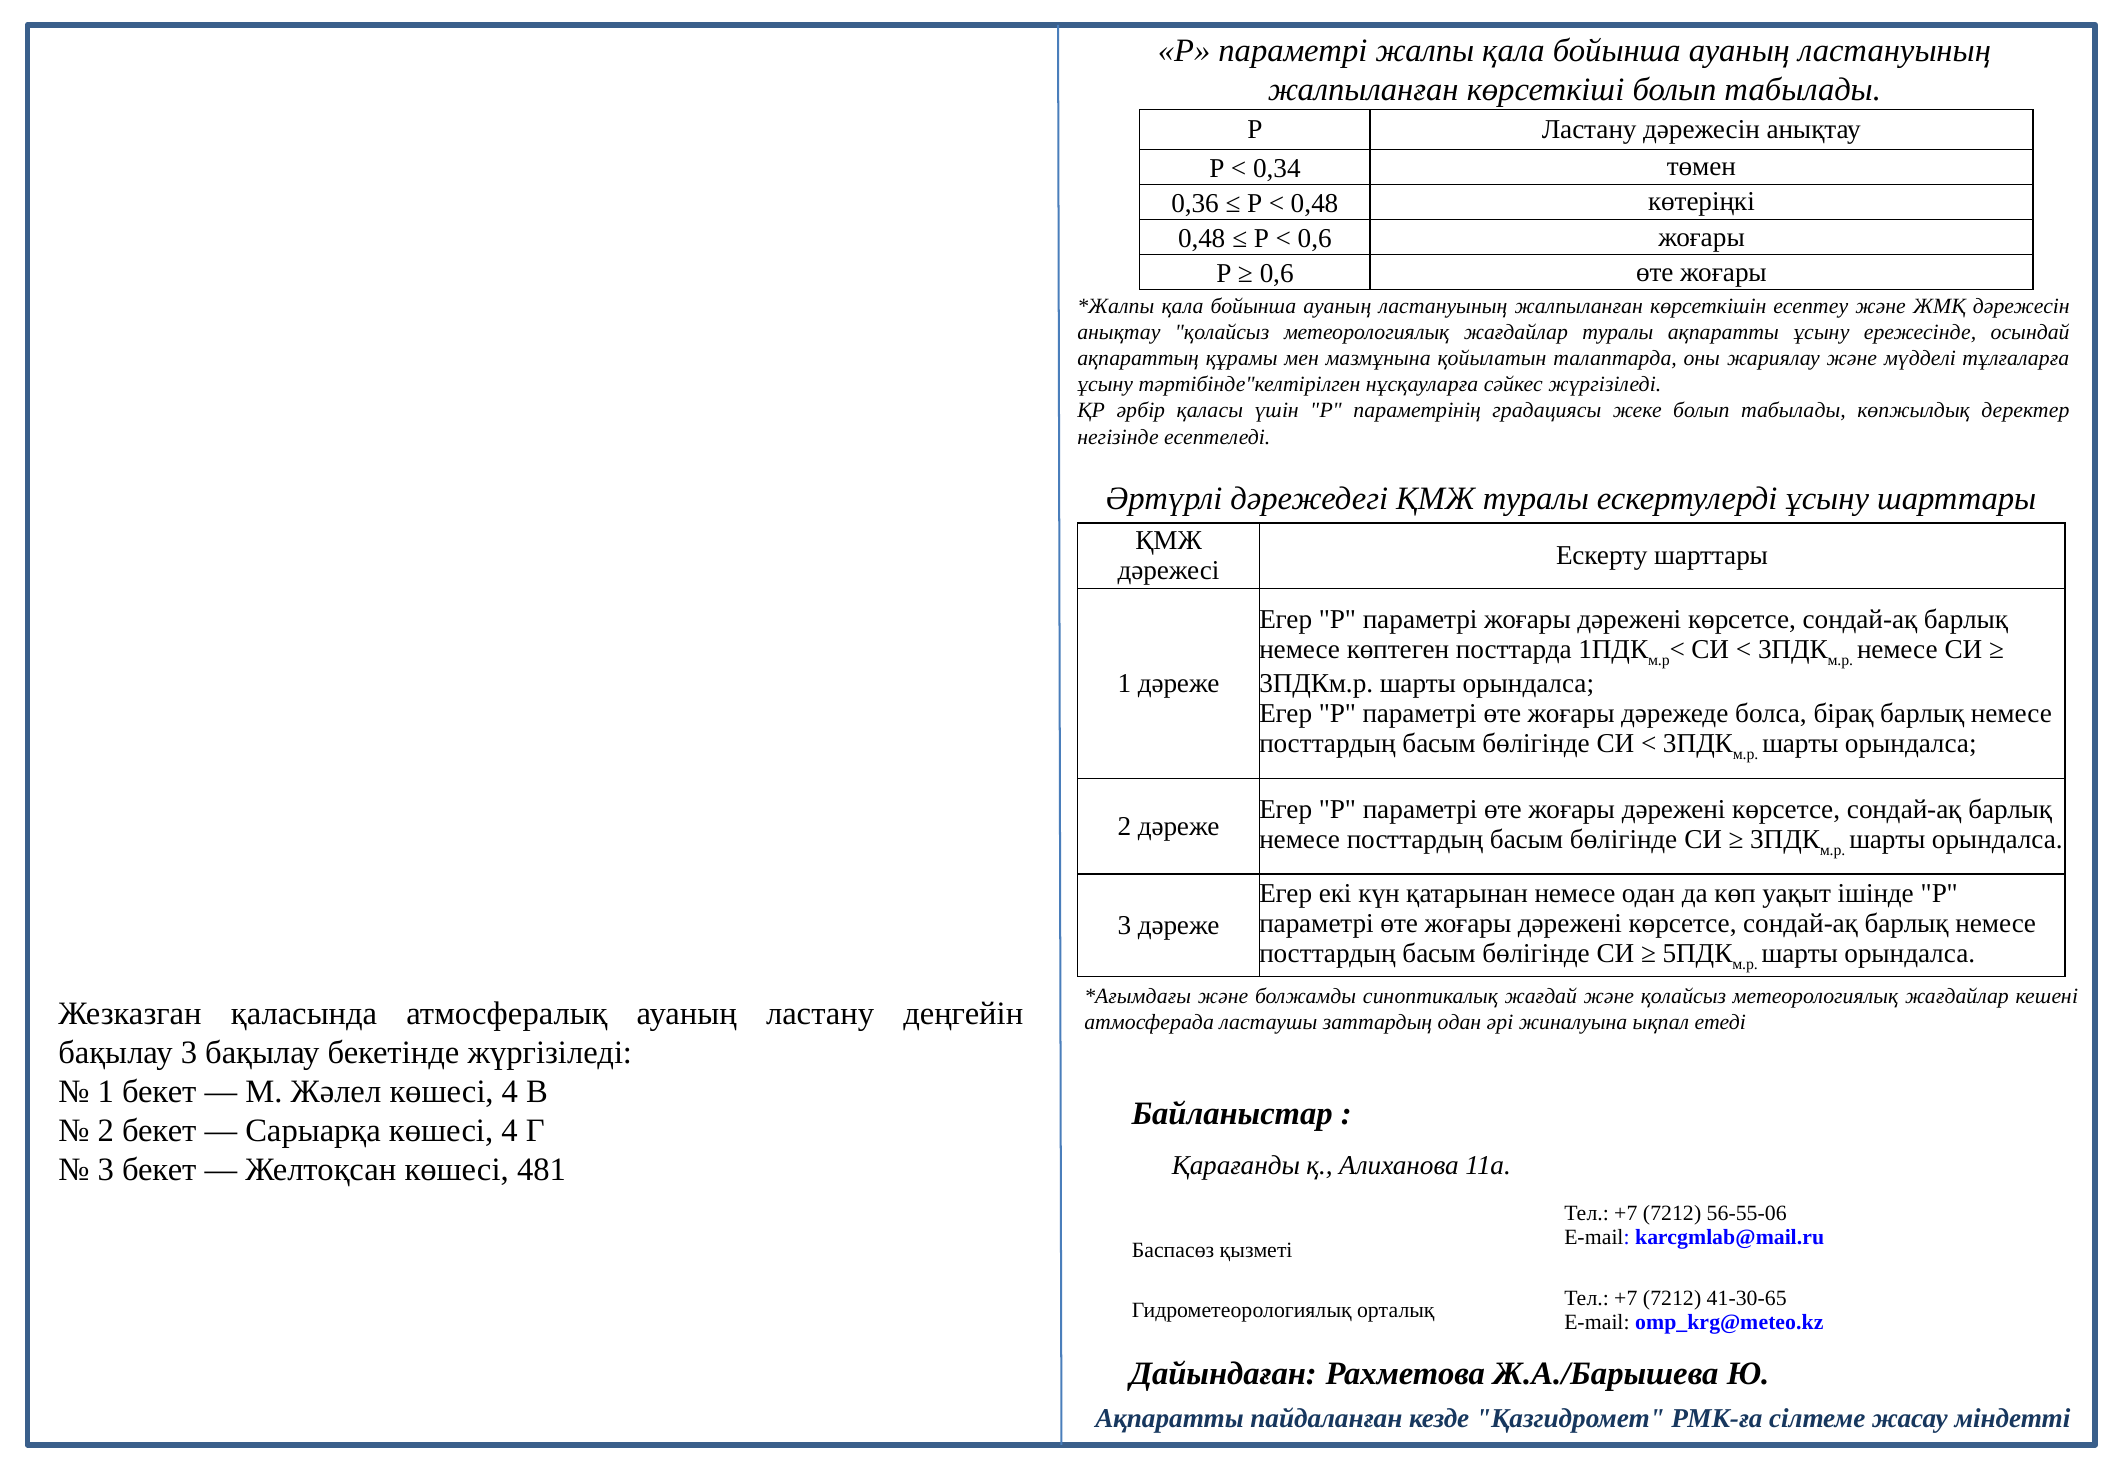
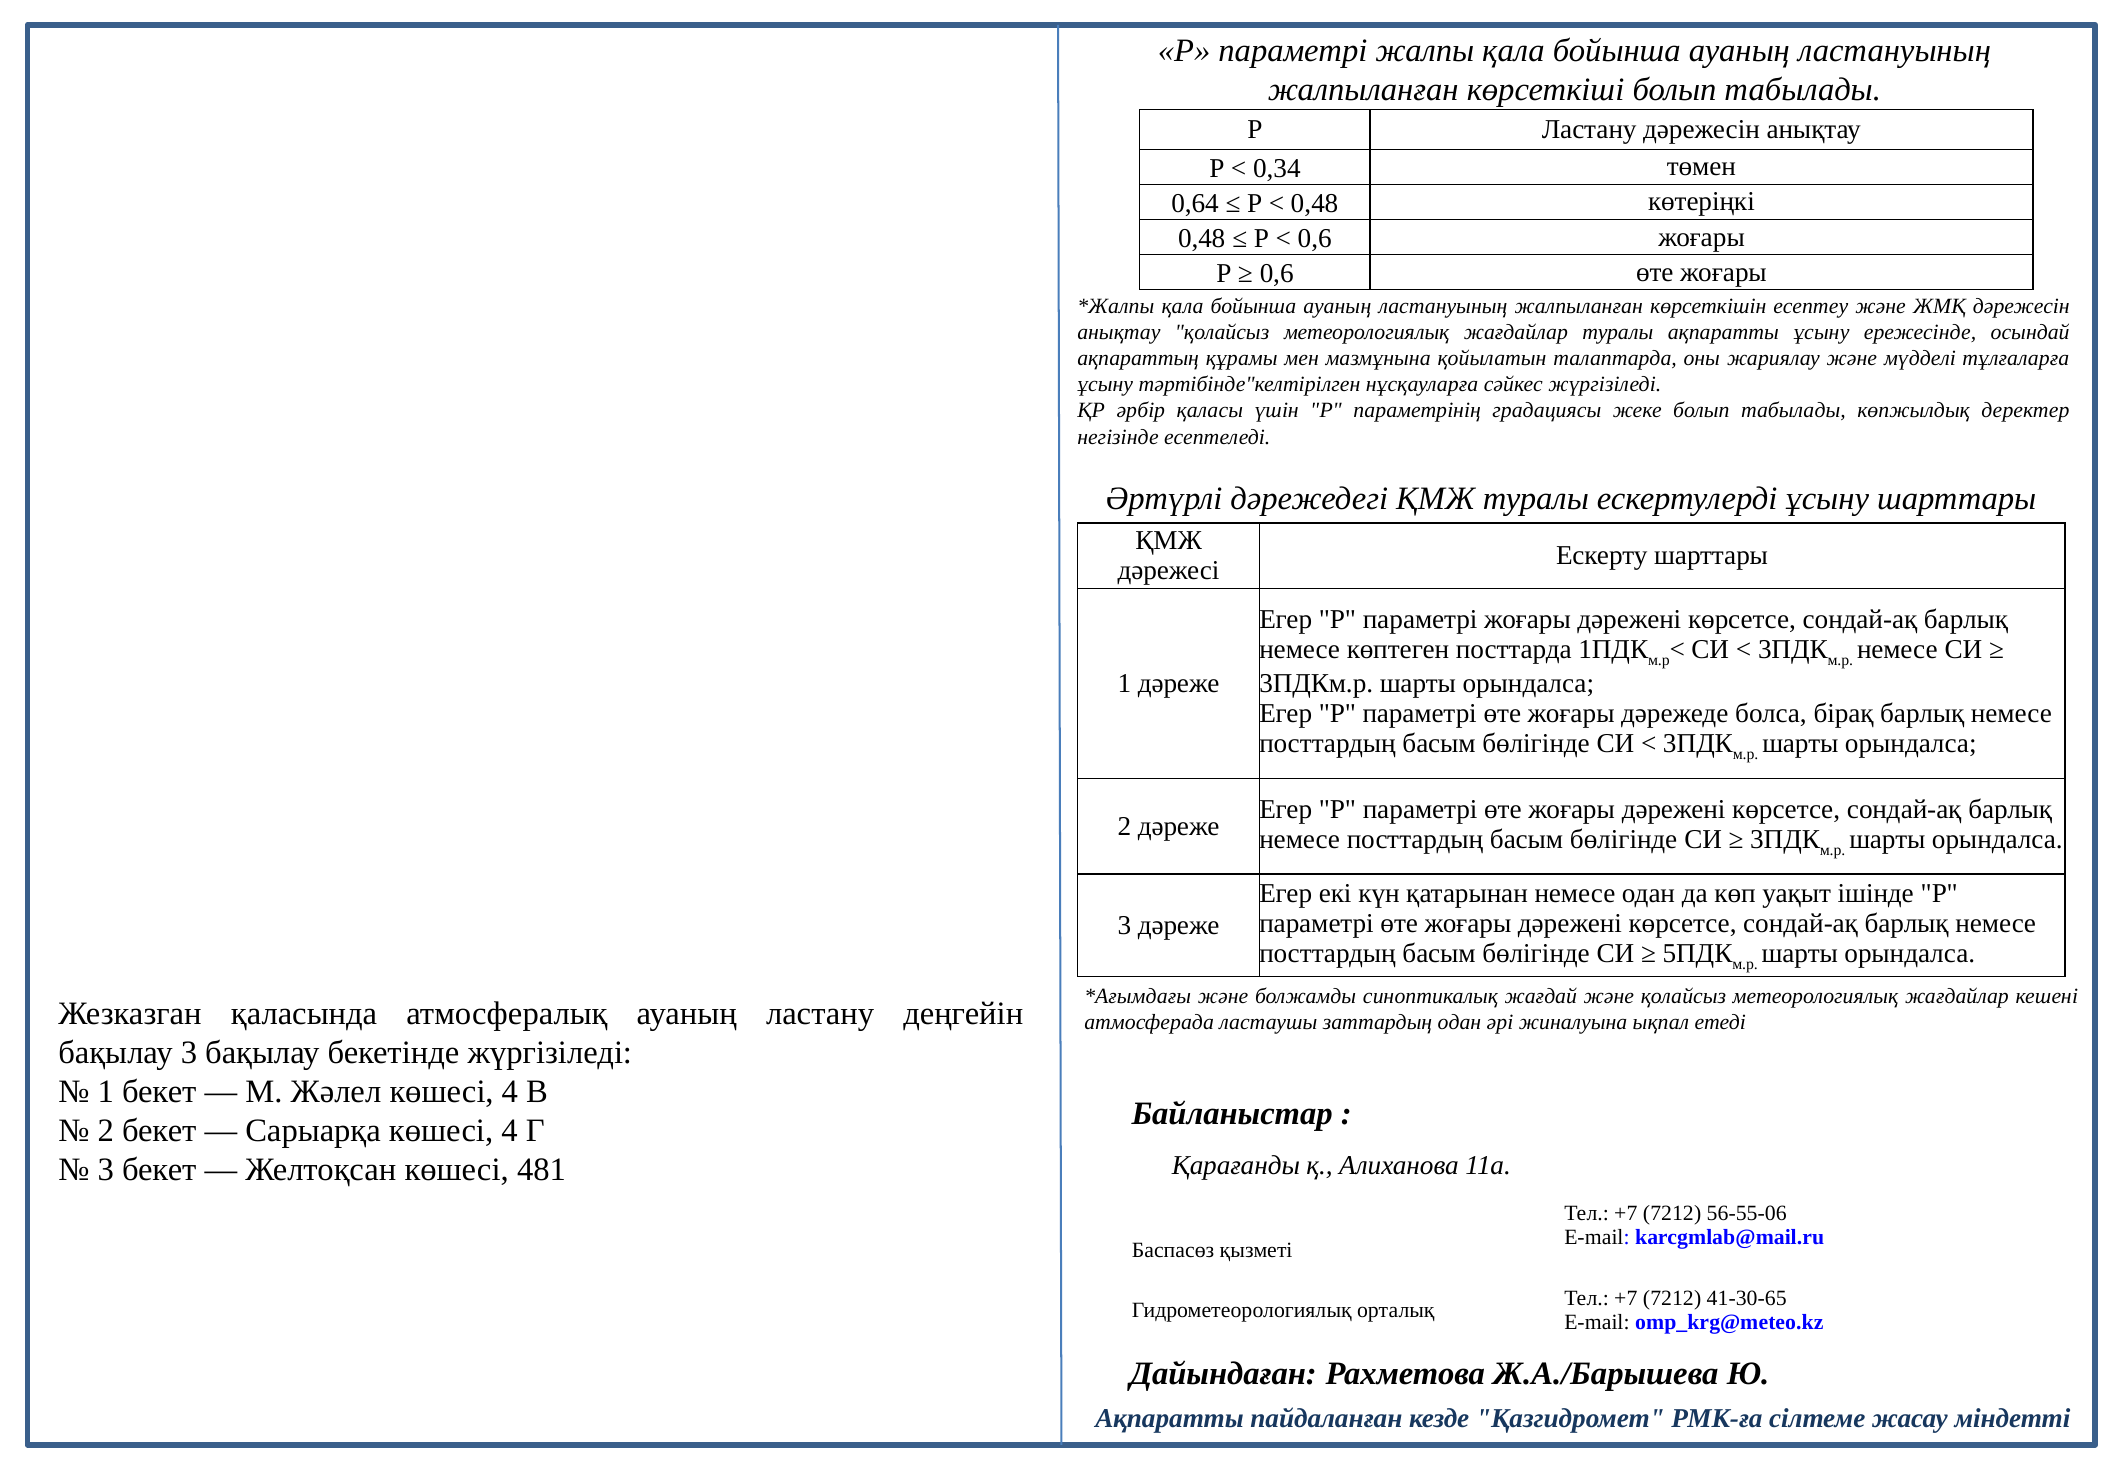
0,36: 0,36 -> 0,64
